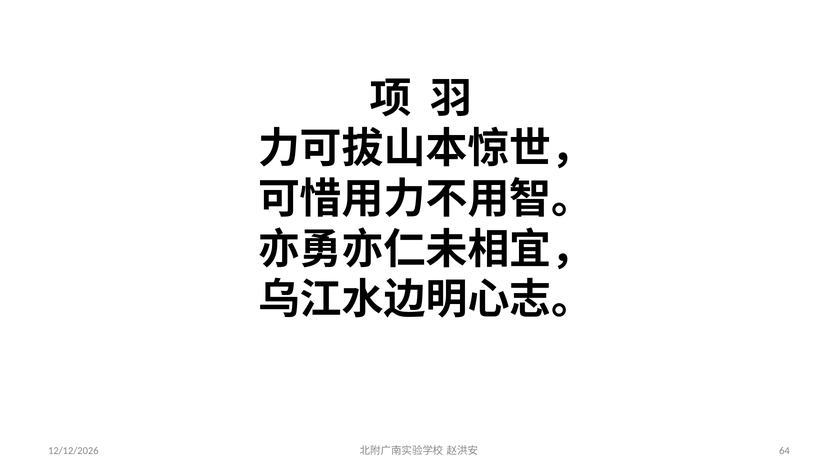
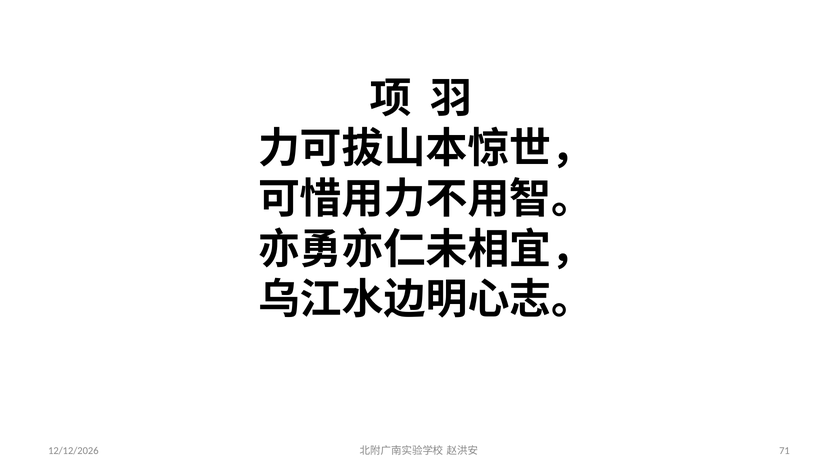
64: 64 -> 71
